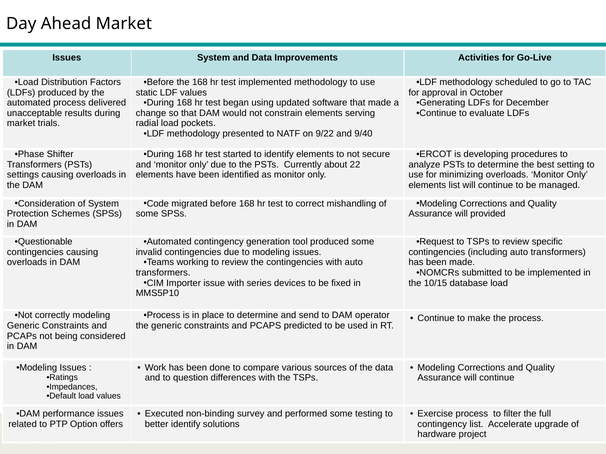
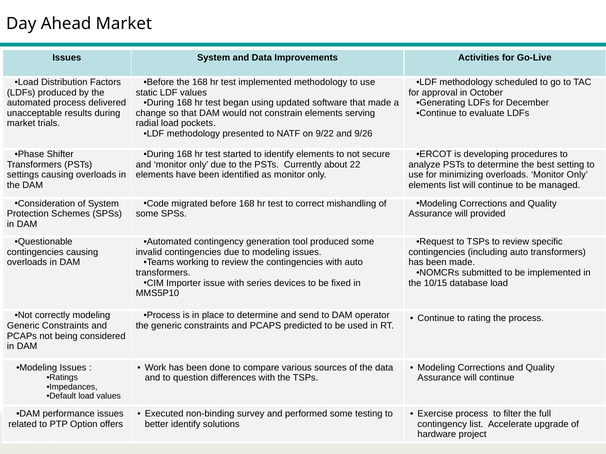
9/40: 9/40 -> 9/26
make: make -> rating
